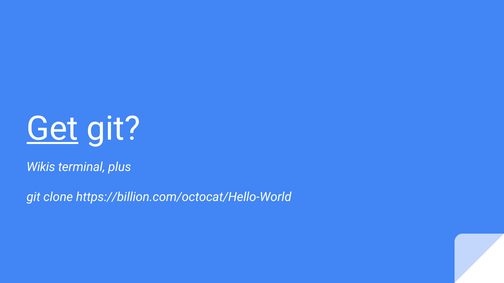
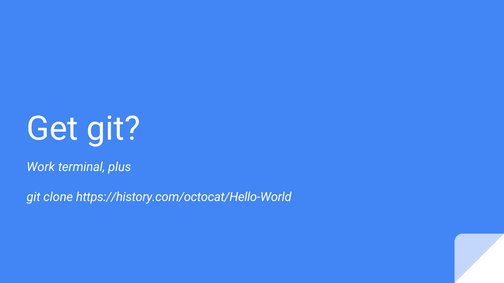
Get underline: present -> none
Wikis: Wikis -> Work
https://billion.com/octocat/Hello-World: https://billion.com/octocat/Hello-World -> https://history.com/octocat/Hello-World
